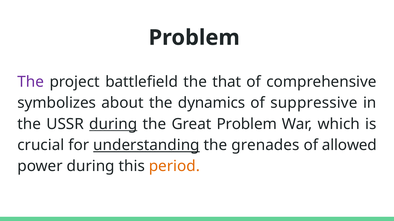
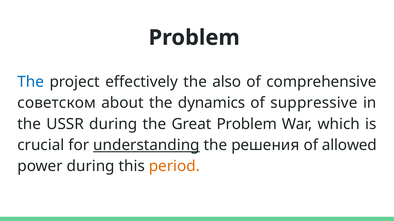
The at (31, 82) colour: purple -> blue
battlefield: battlefield -> effectively
that: that -> also
symbolizes: symbolizes -> советском
during at (113, 124) underline: present -> none
grenades: grenades -> решения
